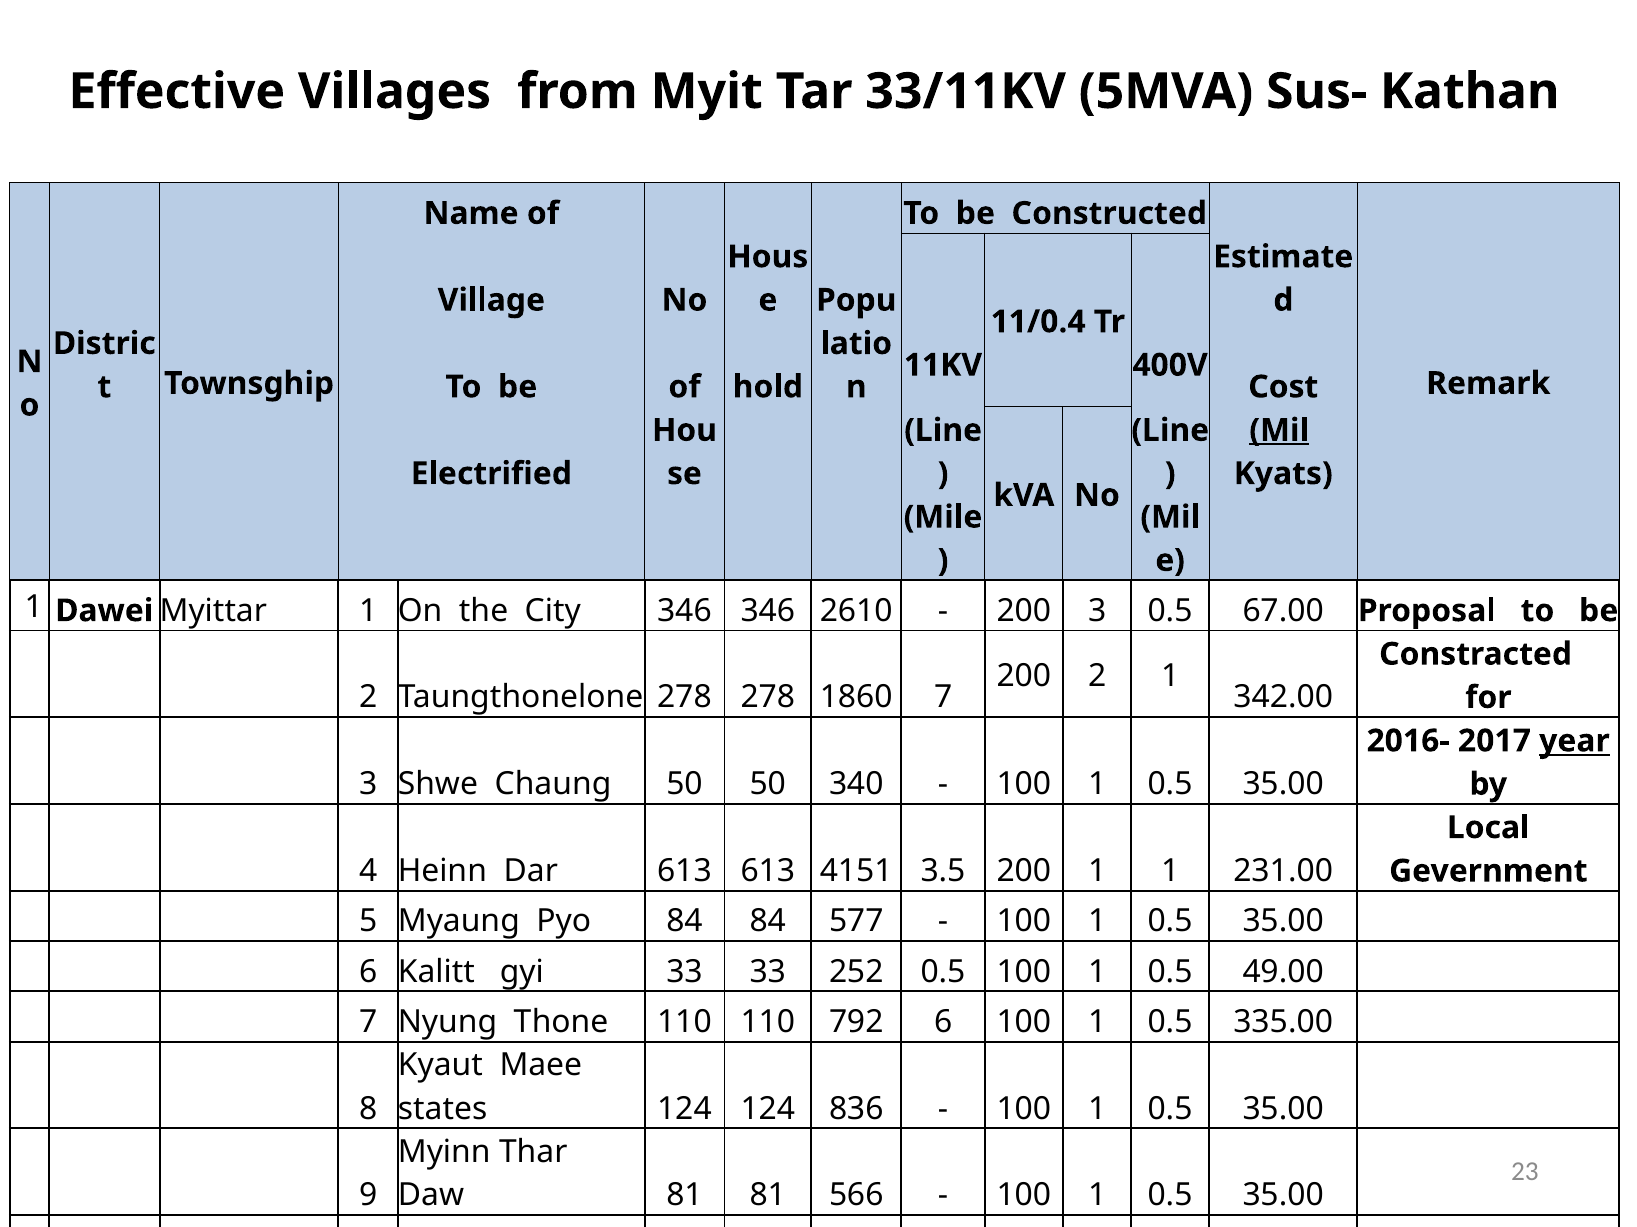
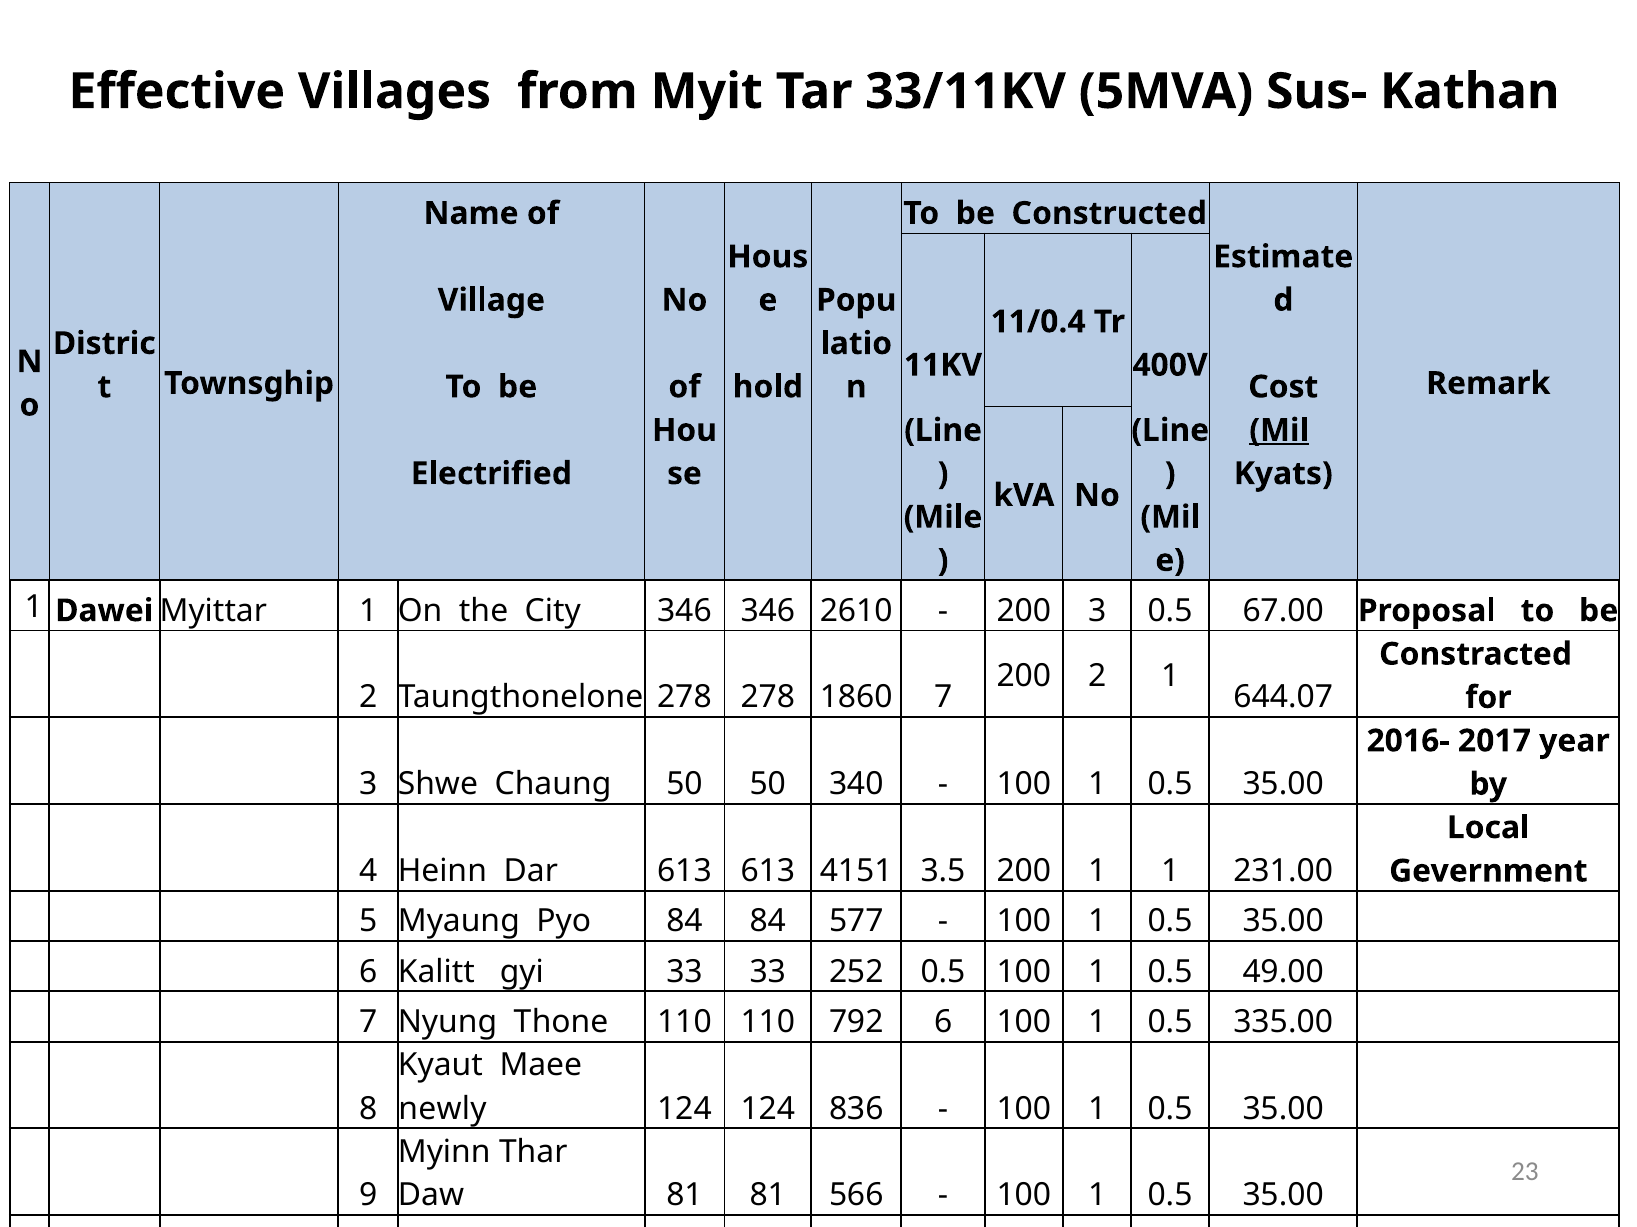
342.00: 342.00 -> 644.07
year underline: present -> none
states: states -> newly
